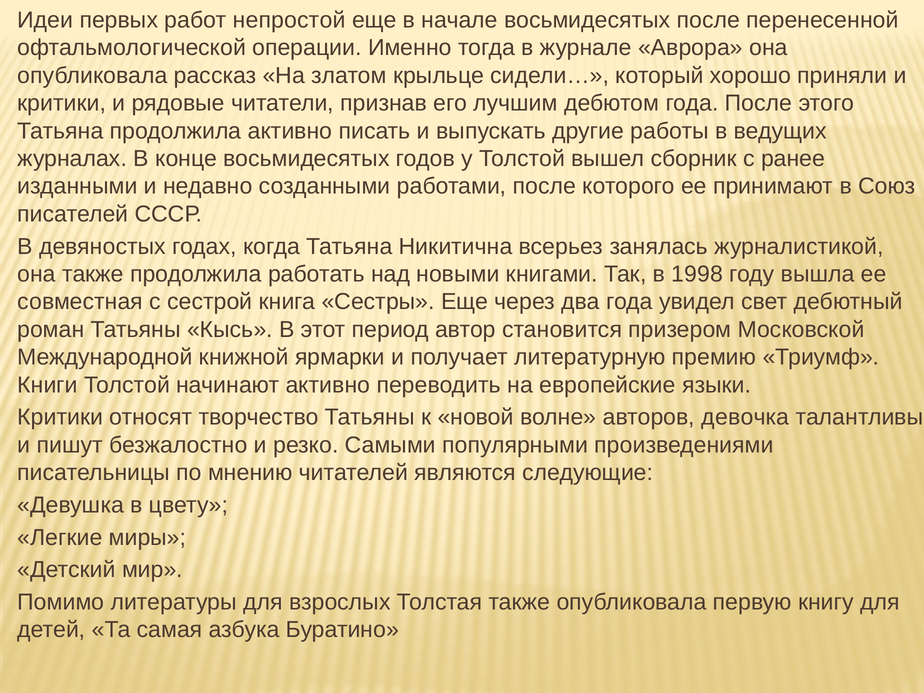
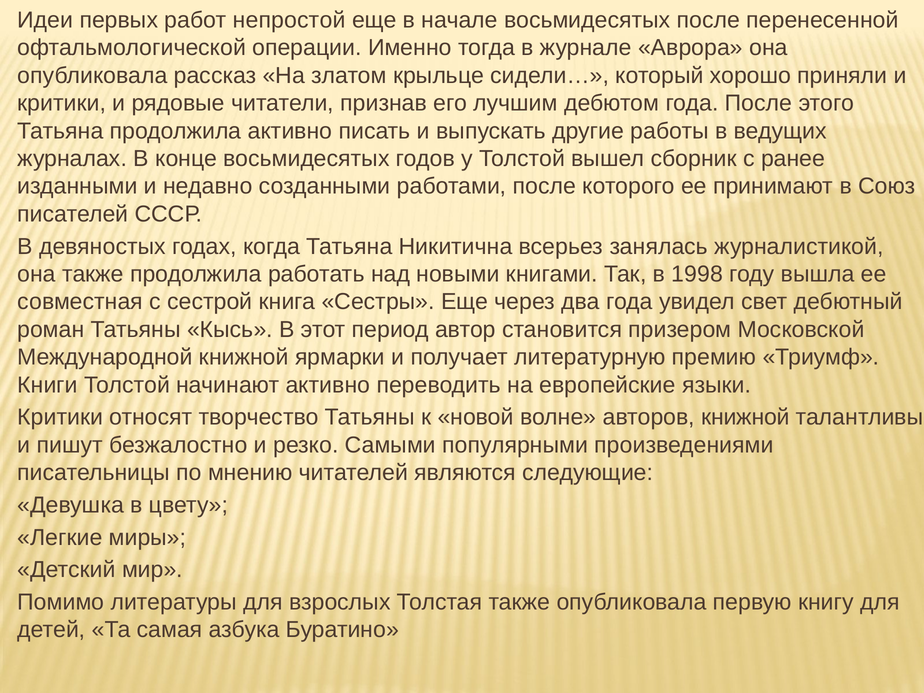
авторов девочка: девочка -> книжной
